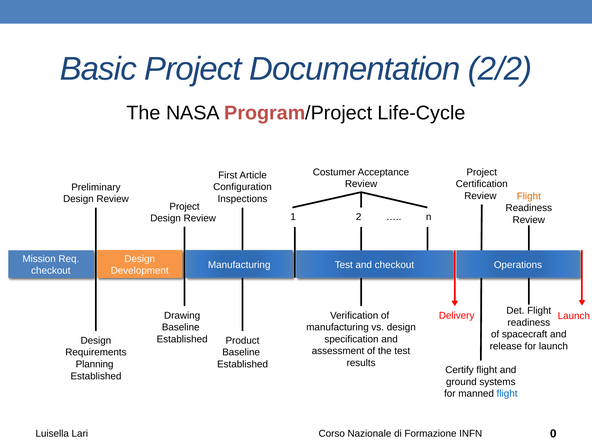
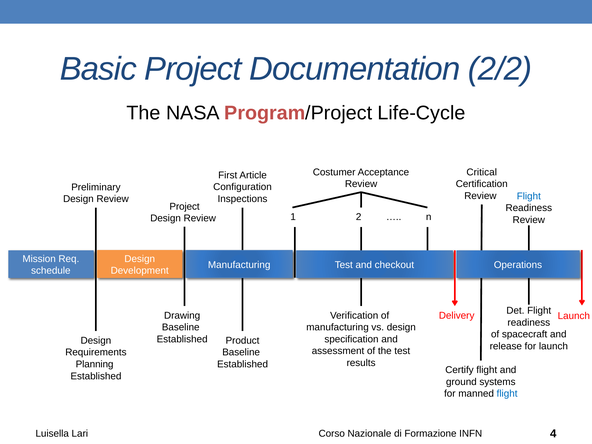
Project at (482, 172): Project -> Critical
Flight at (529, 196) colour: orange -> blue
checkout at (51, 271): checkout -> schedule
0: 0 -> 4
